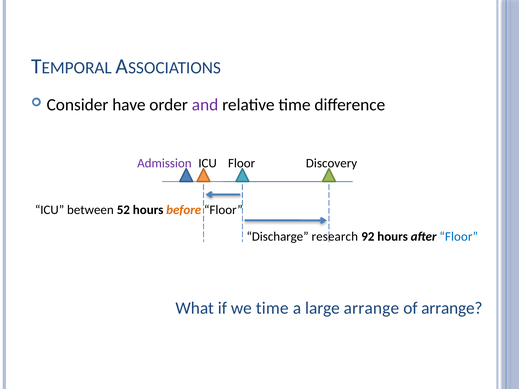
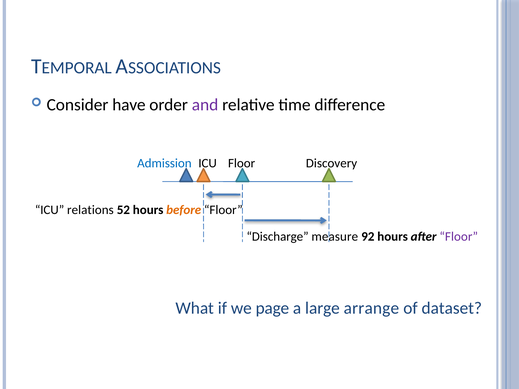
Admission colour: purple -> blue
between: between -> relations
research: research -> measure
Floor at (459, 237) colour: blue -> purple
we time: time -> page
of arrange: arrange -> dataset
